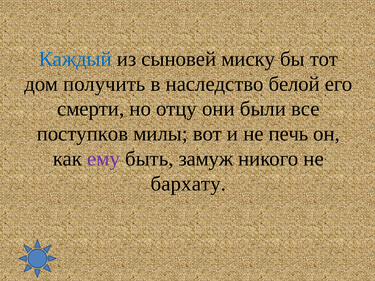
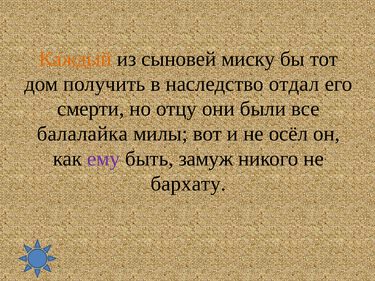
Каждый colour: blue -> orange
белой: белой -> отдал
поступков: поступков -> балалайка
печь: печь -> осёл
